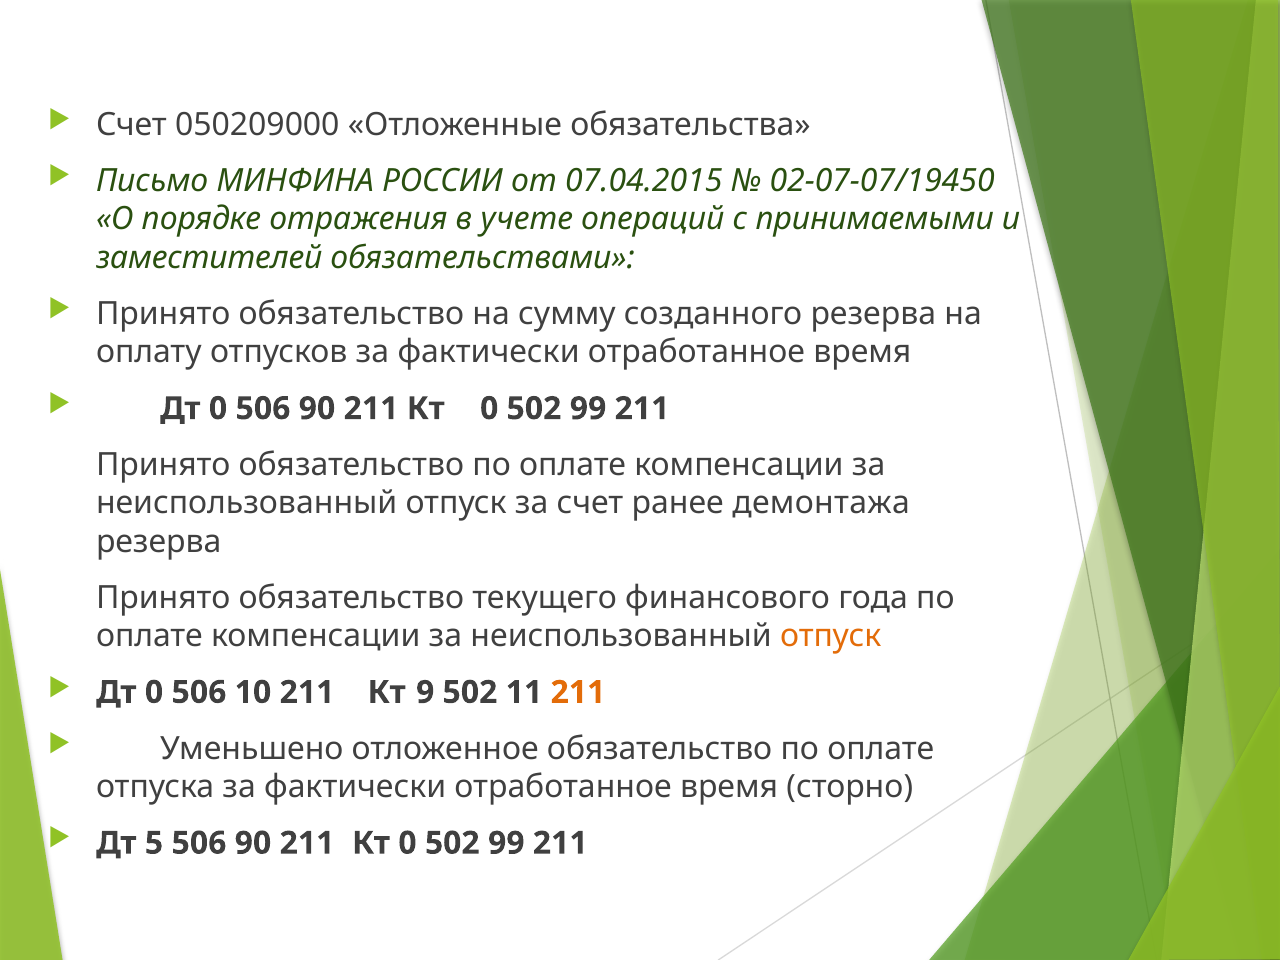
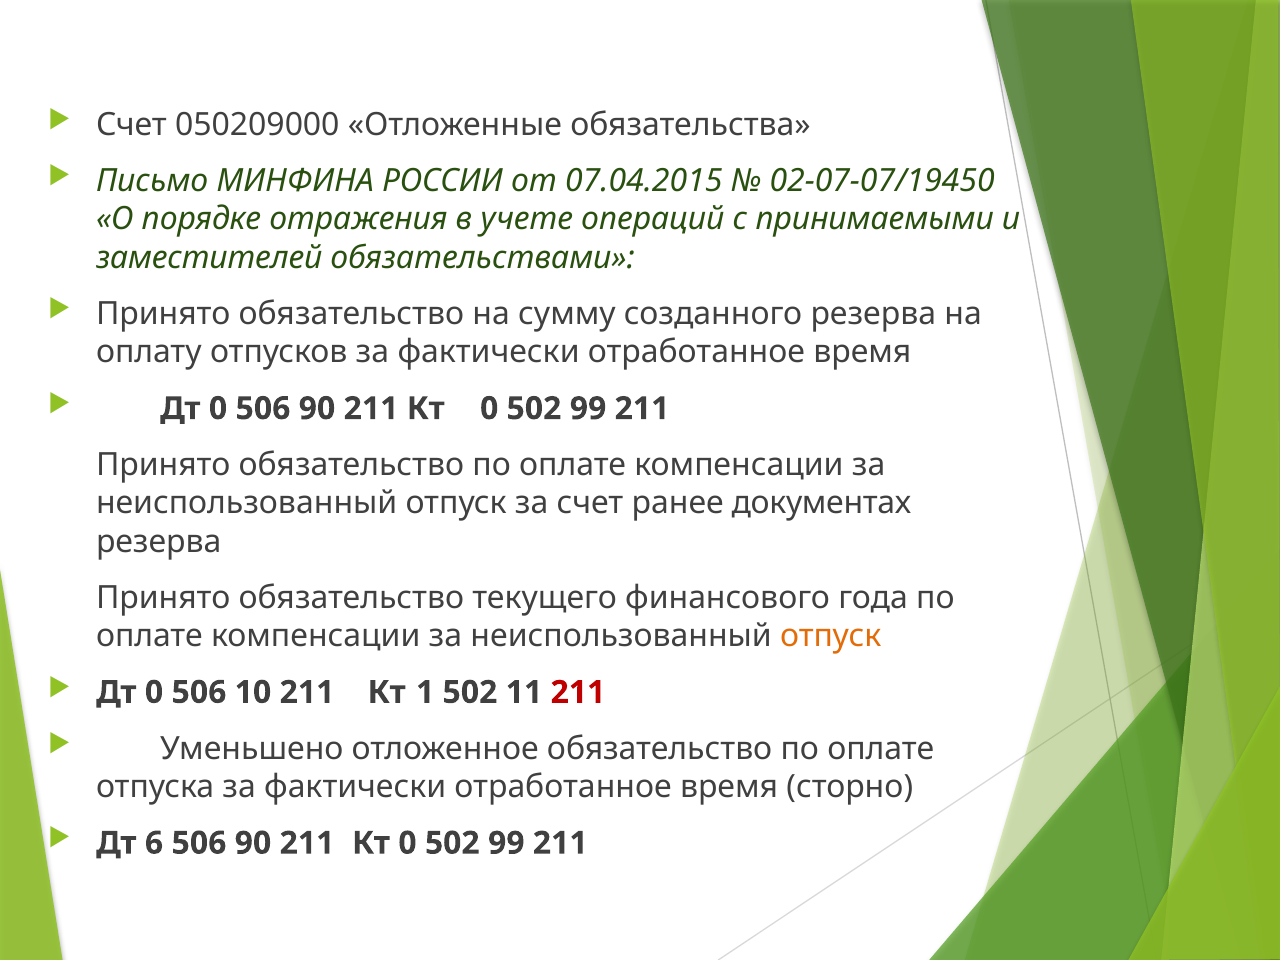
демонтажа: демонтажа -> документах
9: 9 -> 1
211 at (578, 692) colour: orange -> red
5: 5 -> 6
